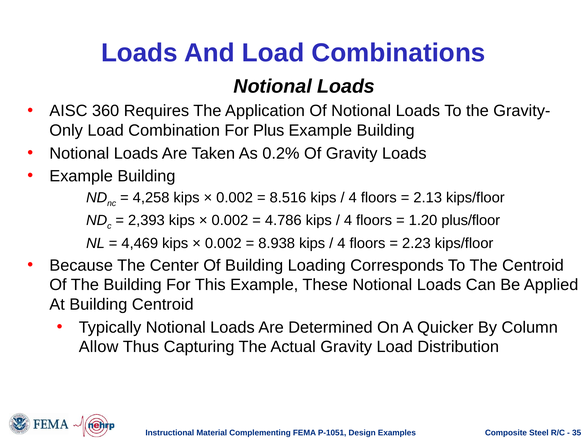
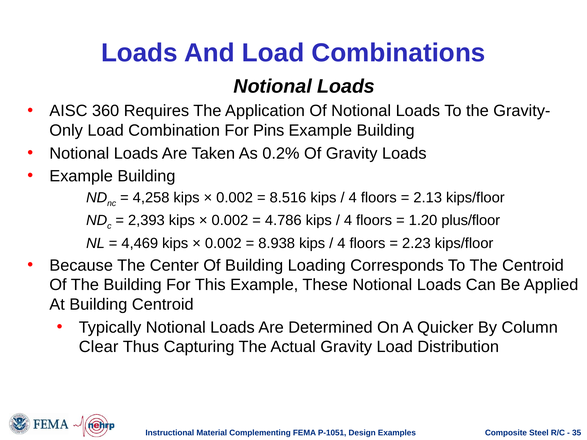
Plus: Plus -> Pins
Allow: Allow -> Clear
